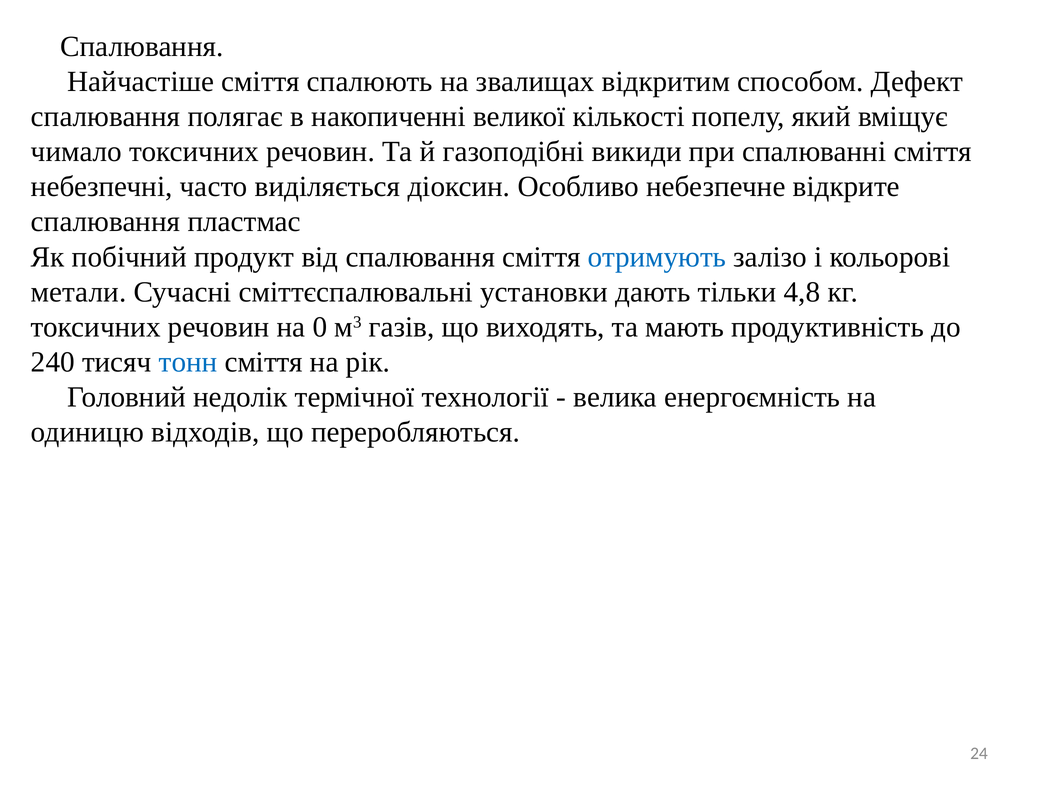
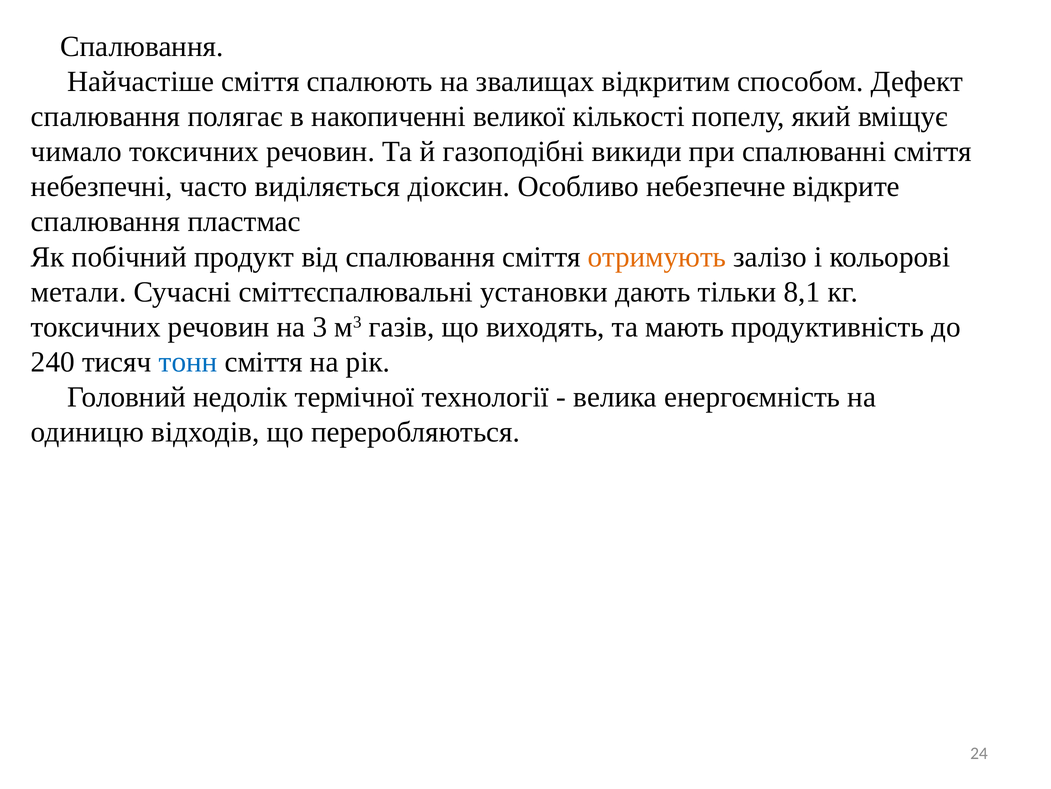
отримують colour: blue -> orange
4,8: 4,8 -> 8,1
0: 0 -> 3
